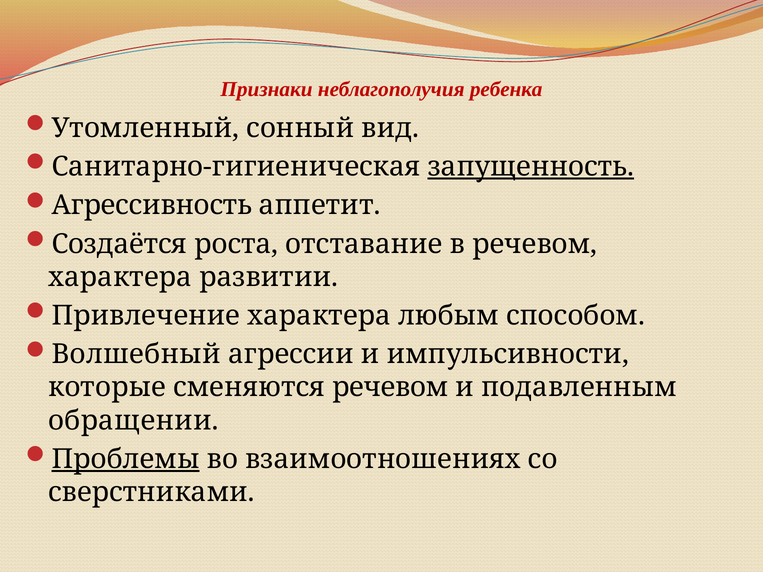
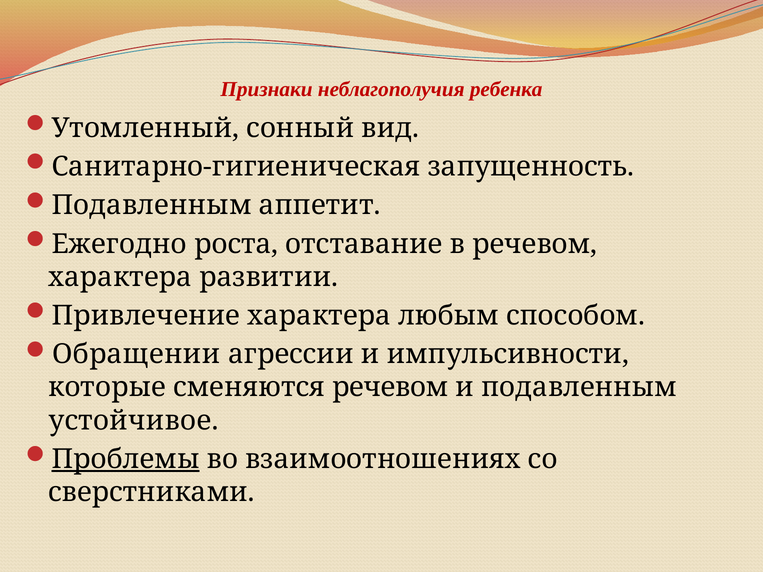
запущенность underline: present -> none
Агрессивность at (152, 205): Агрессивность -> Подавленным
Создаётся: Создаётся -> Ежегодно
Волшебный: Волшебный -> Обращении
обращении: обращении -> устойчивое
